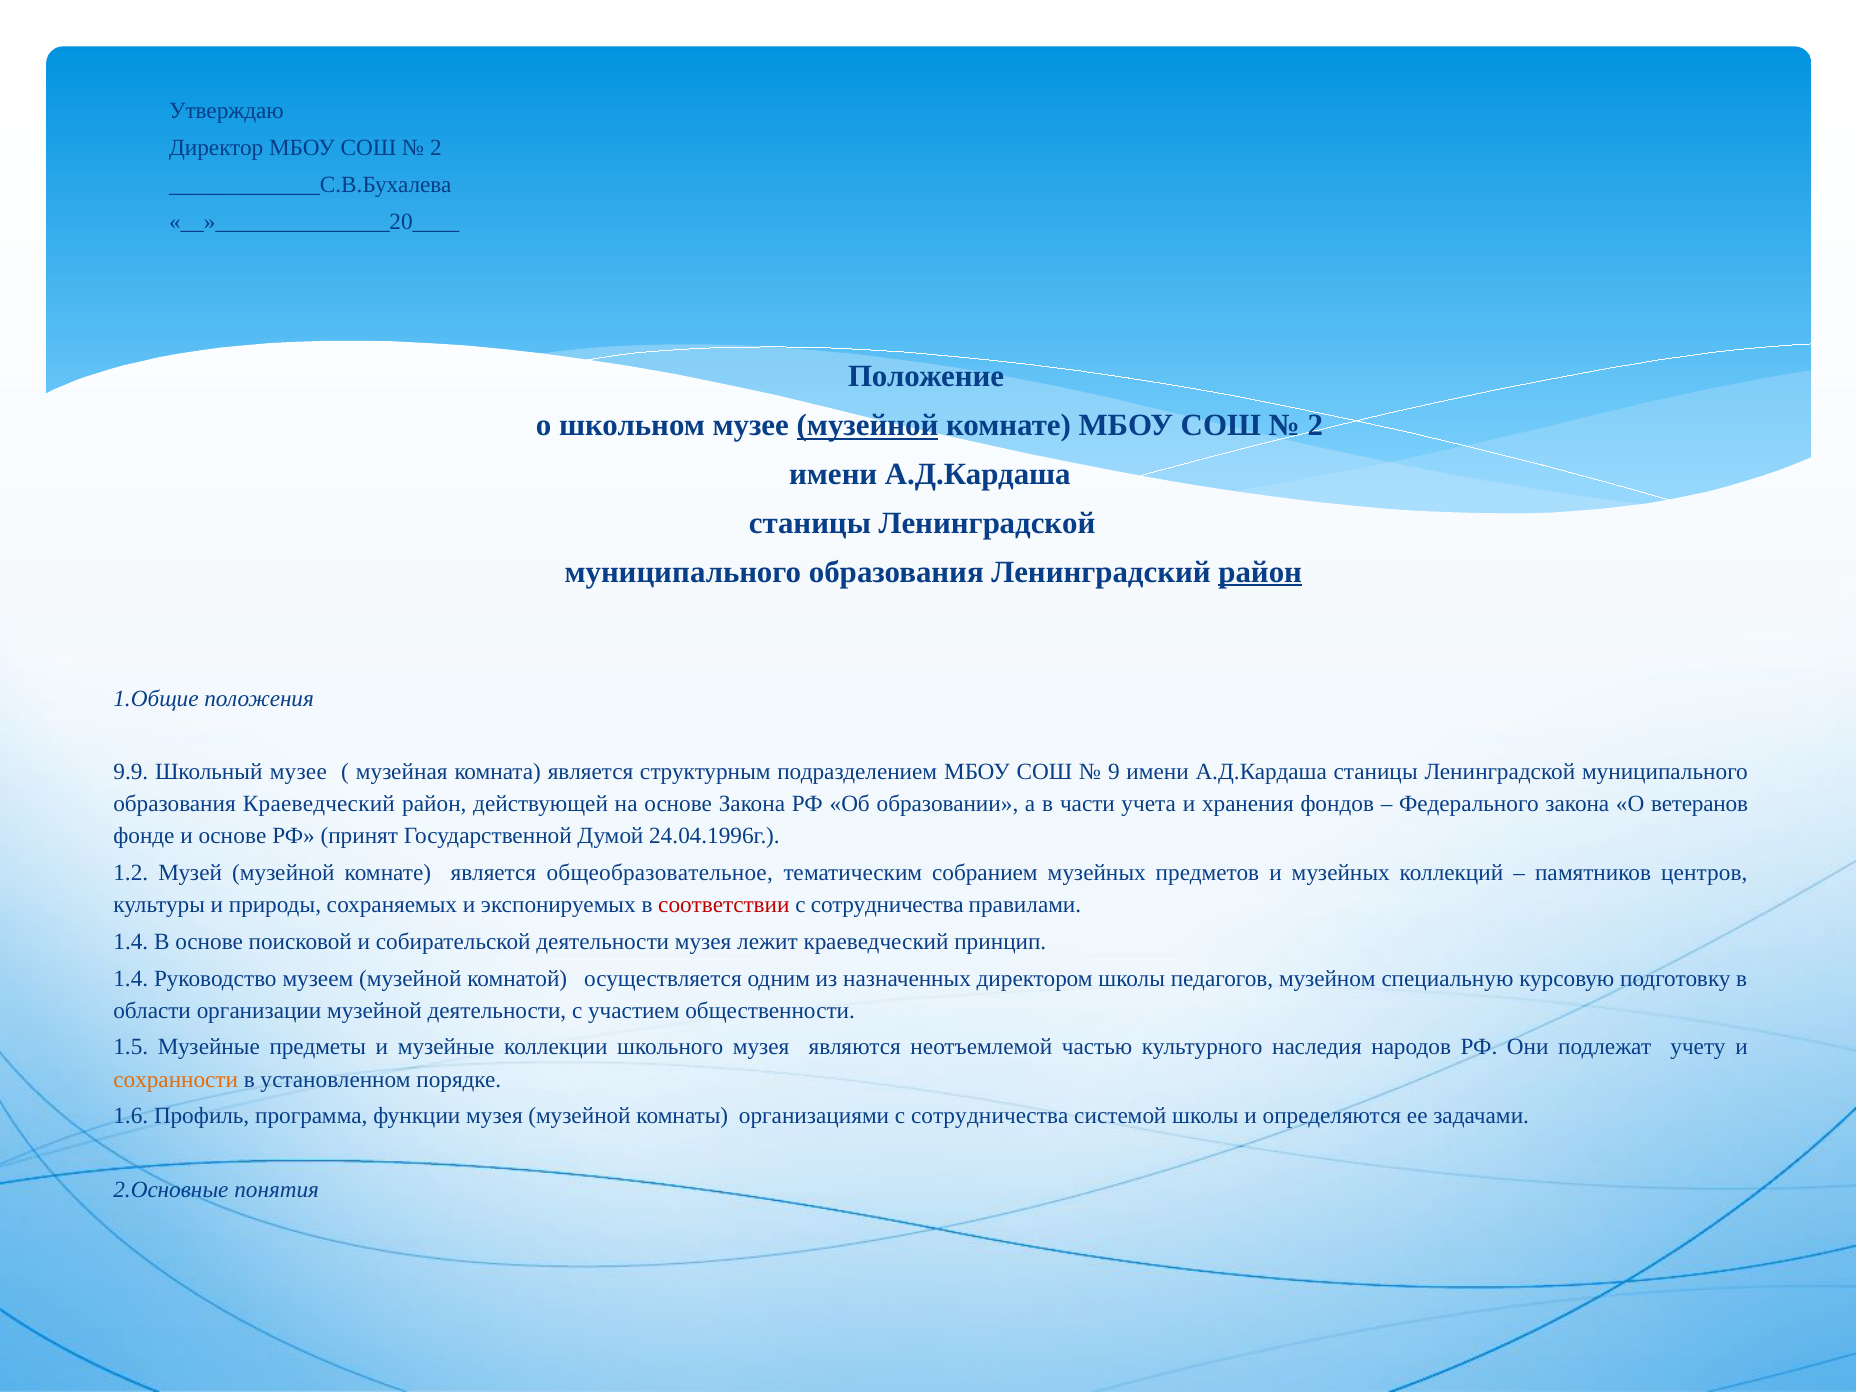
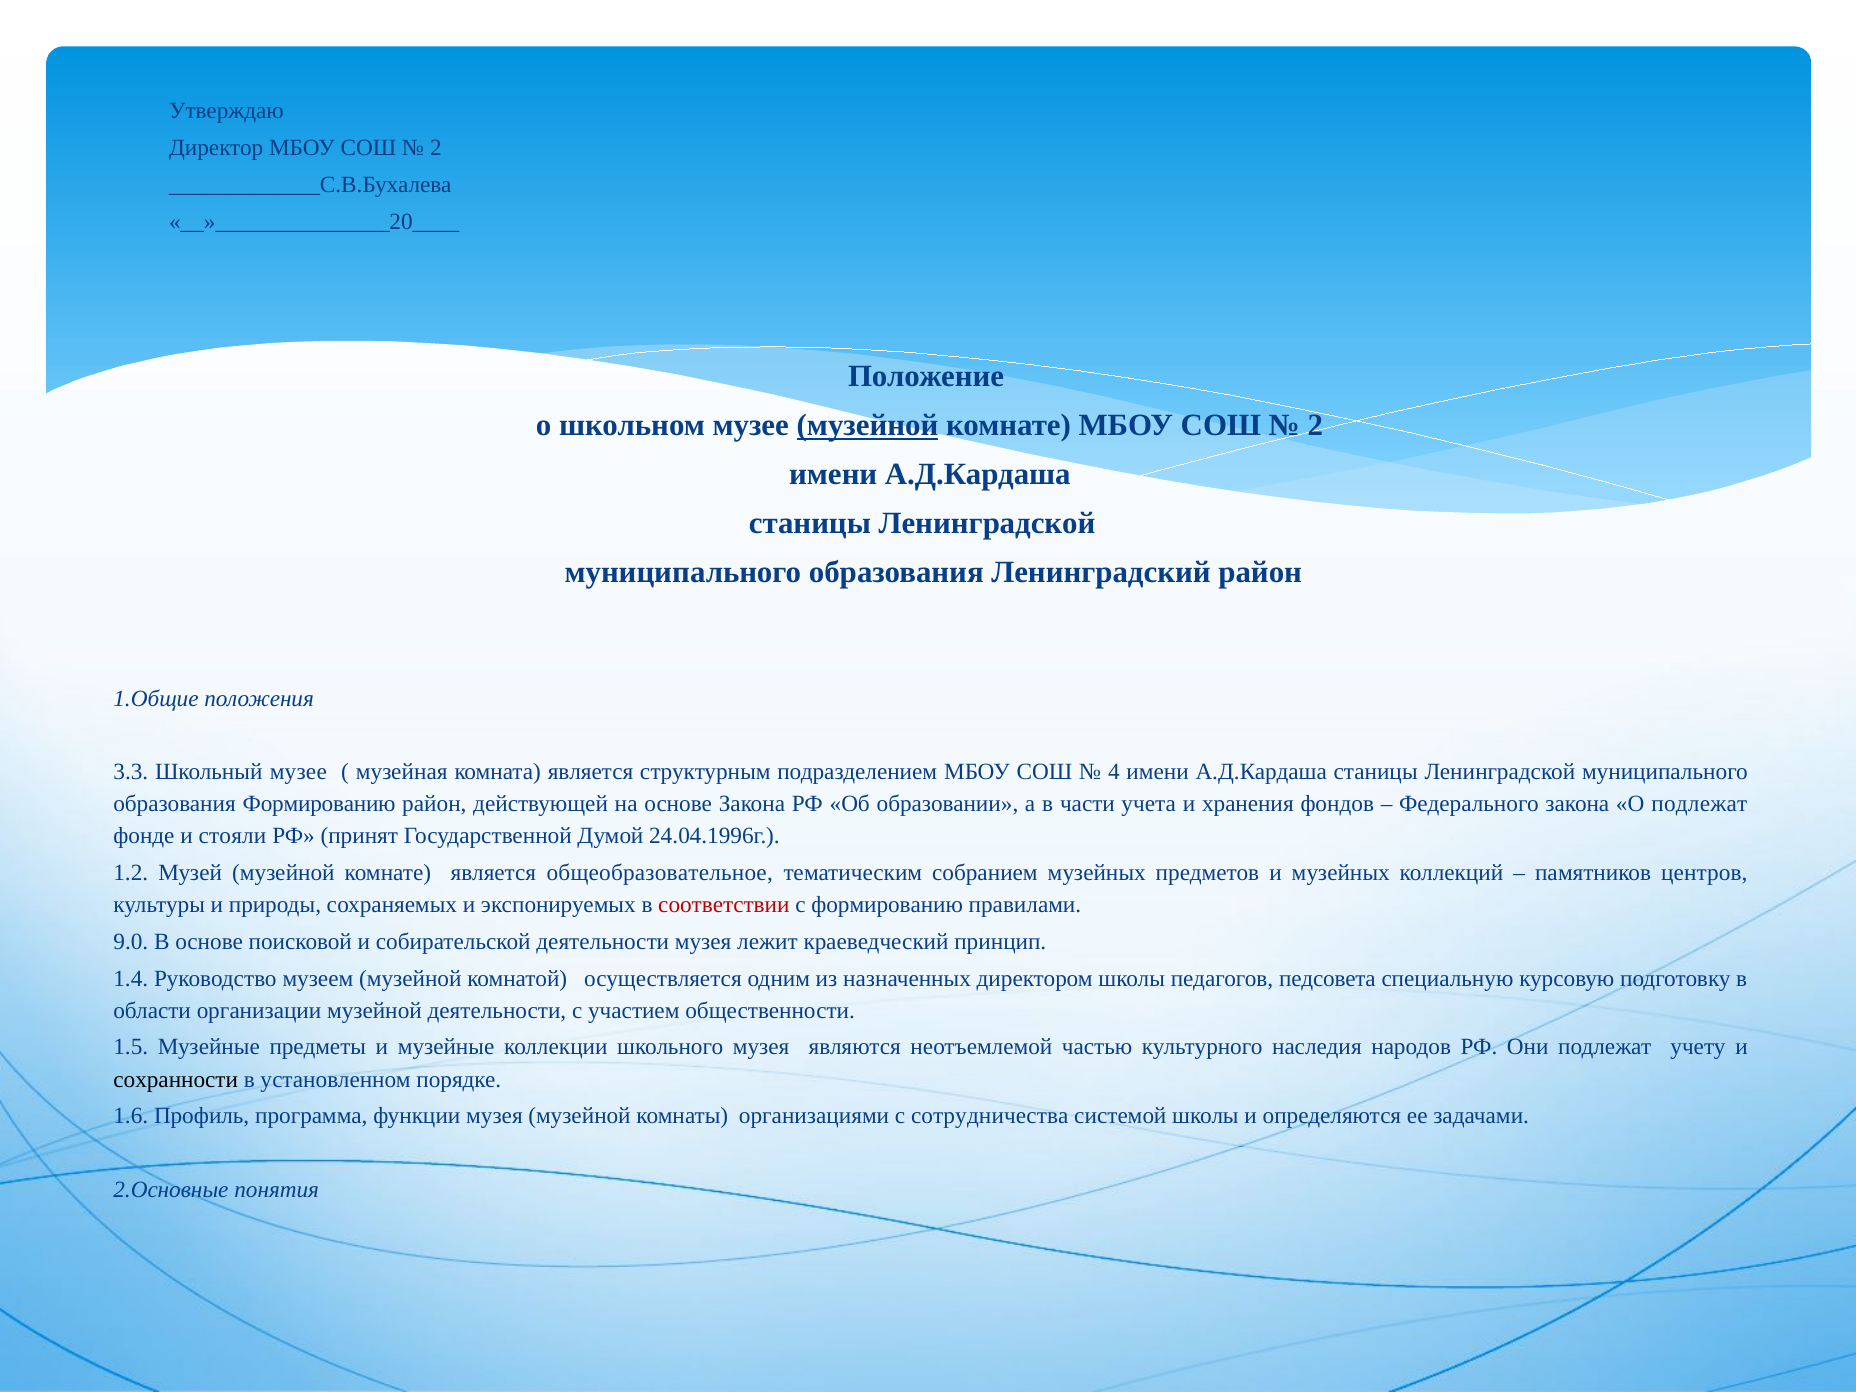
район at (1260, 572) underline: present -> none
9.9: 9.9 -> 3.3
9: 9 -> 4
образования Краеведческий: Краеведческий -> Формированию
О ветеранов: ветеранов -> подлежат
и основе: основе -> стояли
сотрудничества at (887, 905): сотрудничества -> формированию
1.4 at (131, 942): 1.4 -> 9.0
музейном: музейном -> педсовета
сохранности colour: orange -> black
